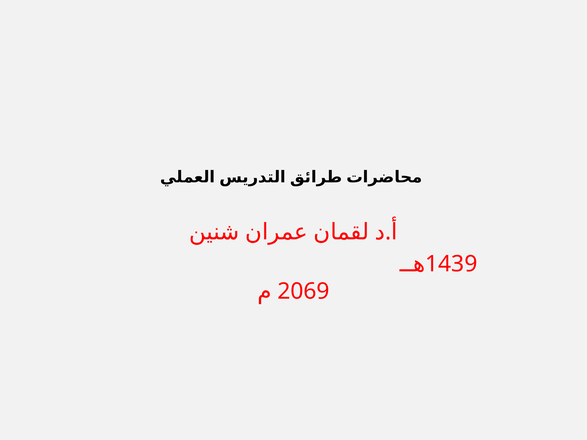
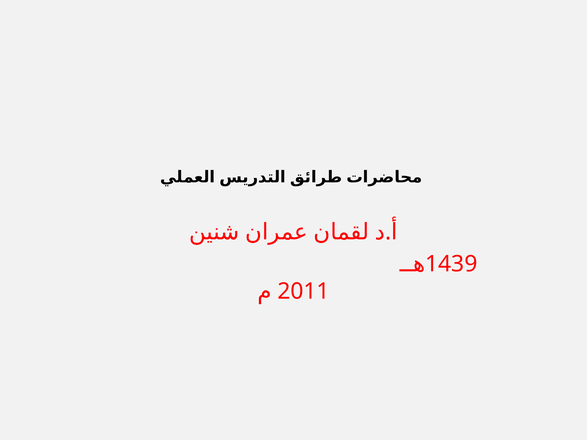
2069: 2069 -> 2011
